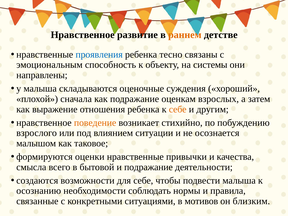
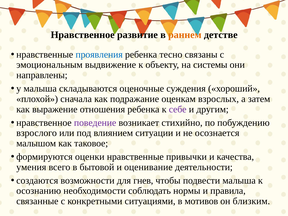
способность: способность -> выдвижение
себе at (178, 109) colour: orange -> purple
поведение colour: orange -> purple
смысла: смысла -> умения
и подражание: подражание -> оценивание
для себе: себе -> гнев
